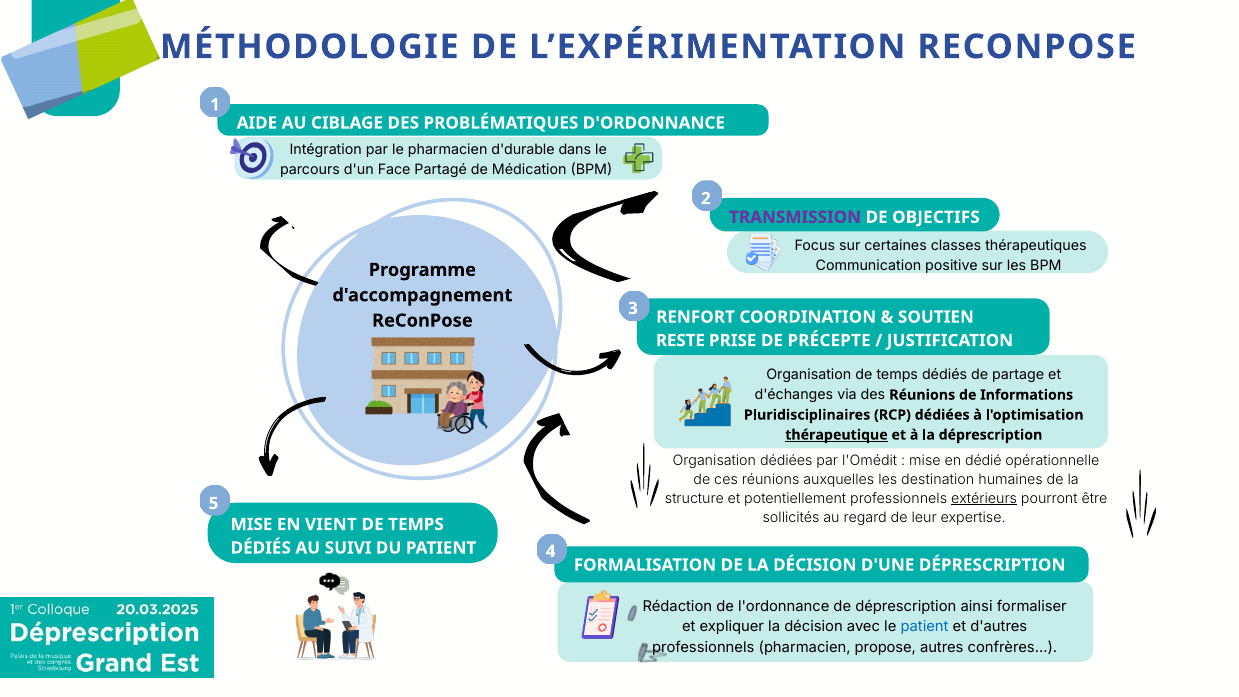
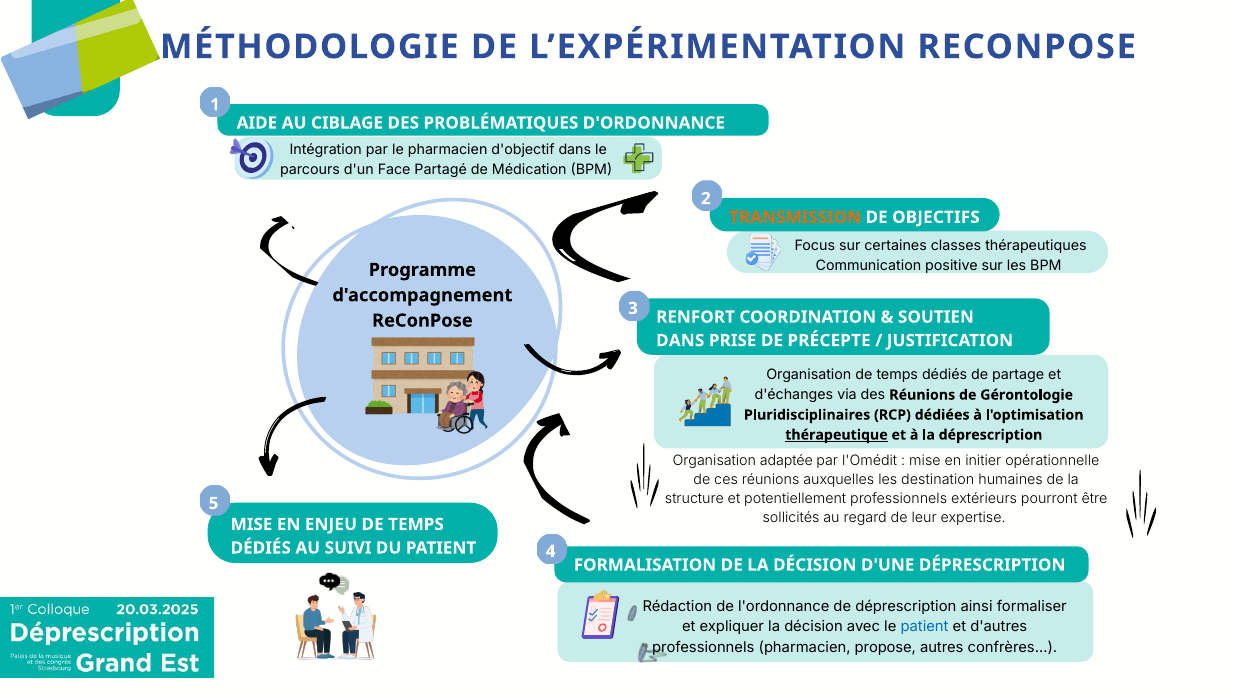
d'durable: d'durable -> d'objectif
TRANSMISSION colour: purple -> orange
RESTE at (680, 341): RESTE -> DANS
Informations: Informations -> Gérontologie
Organisation dédiées: dédiées -> adaptée
dédié: dédié -> initier
extérieurs underline: present -> none
VIENT: VIENT -> ENJEU
